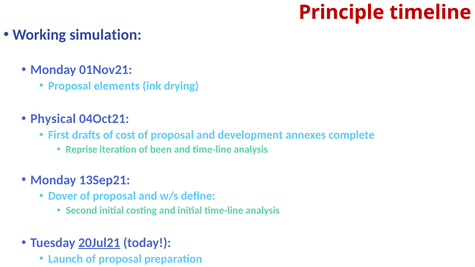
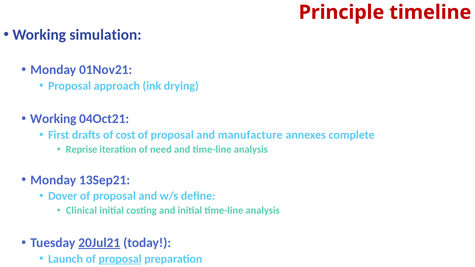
elements: elements -> approach
Physical at (53, 119): Physical -> Working
development: development -> manufacture
been: been -> need
Second: Second -> Clinical
proposal at (120, 259) underline: none -> present
